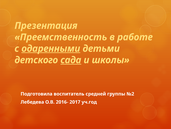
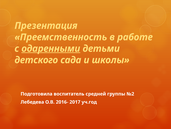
сада underline: present -> none
